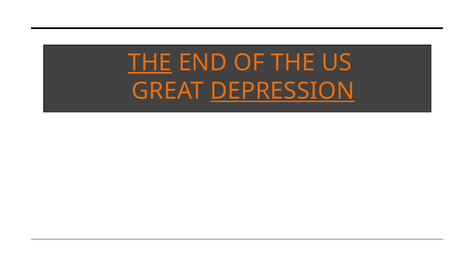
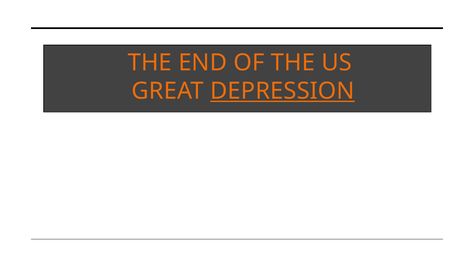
THE at (150, 63) underline: present -> none
